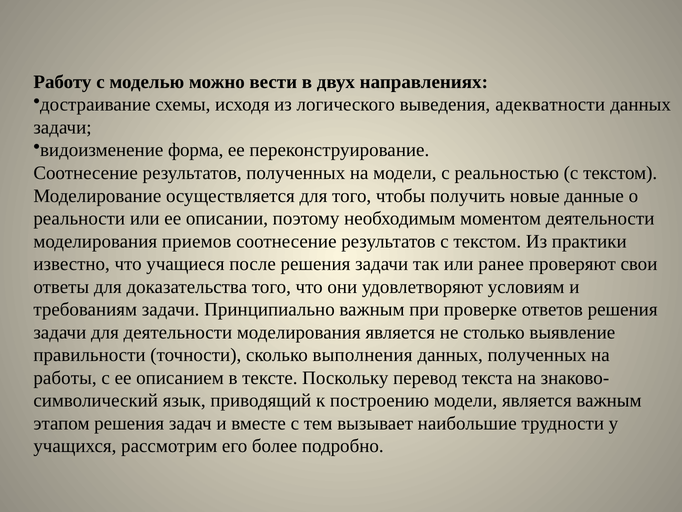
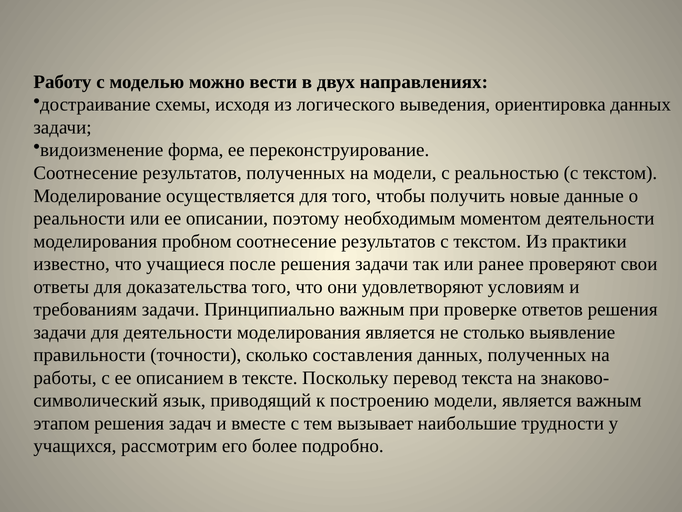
адекватности: адекватности -> ориентировка
приемов: приемов -> пробном
выполнения: выполнения -> составления
